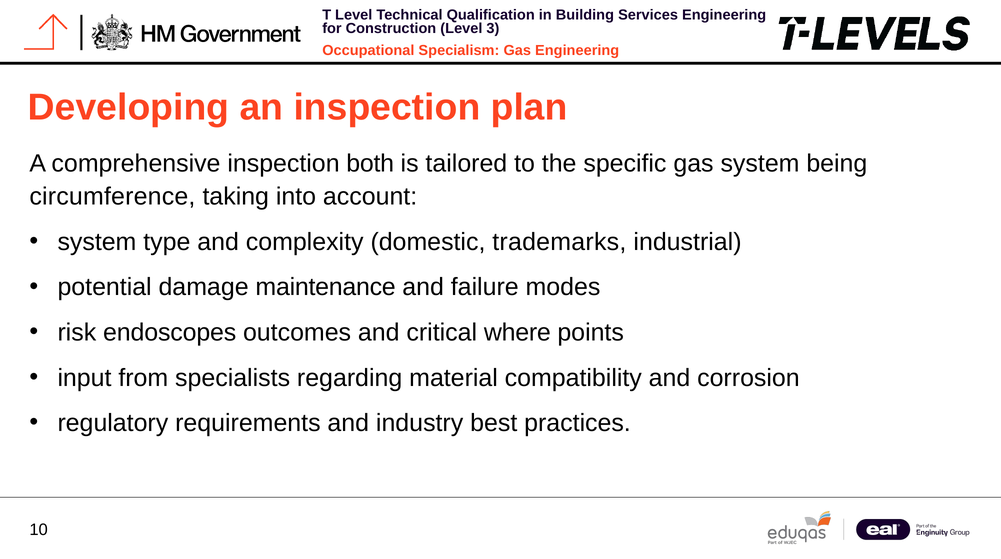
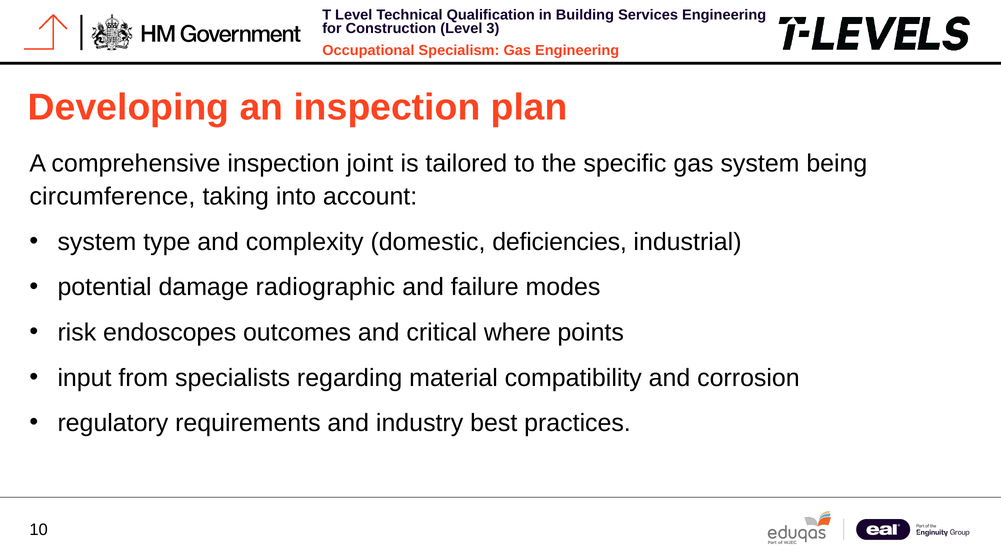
both: both -> joint
trademarks: trademarks -> deficiencies
maintenance: maintenance -> radiographic
